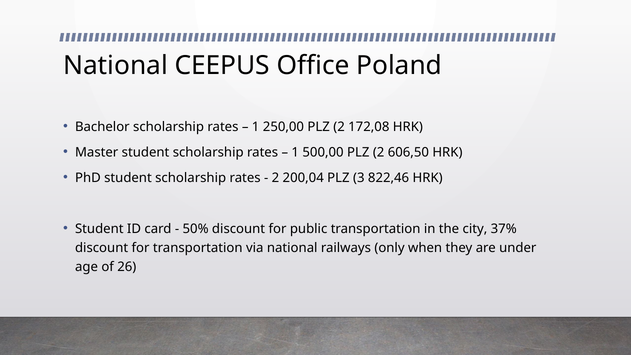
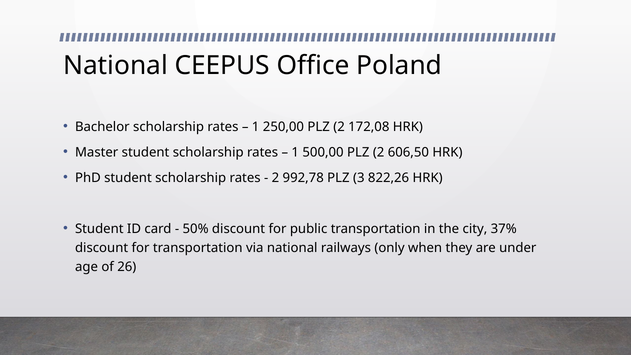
200,04: 200,04 -> 992,78
822,46: 822,46 -> 822,26
